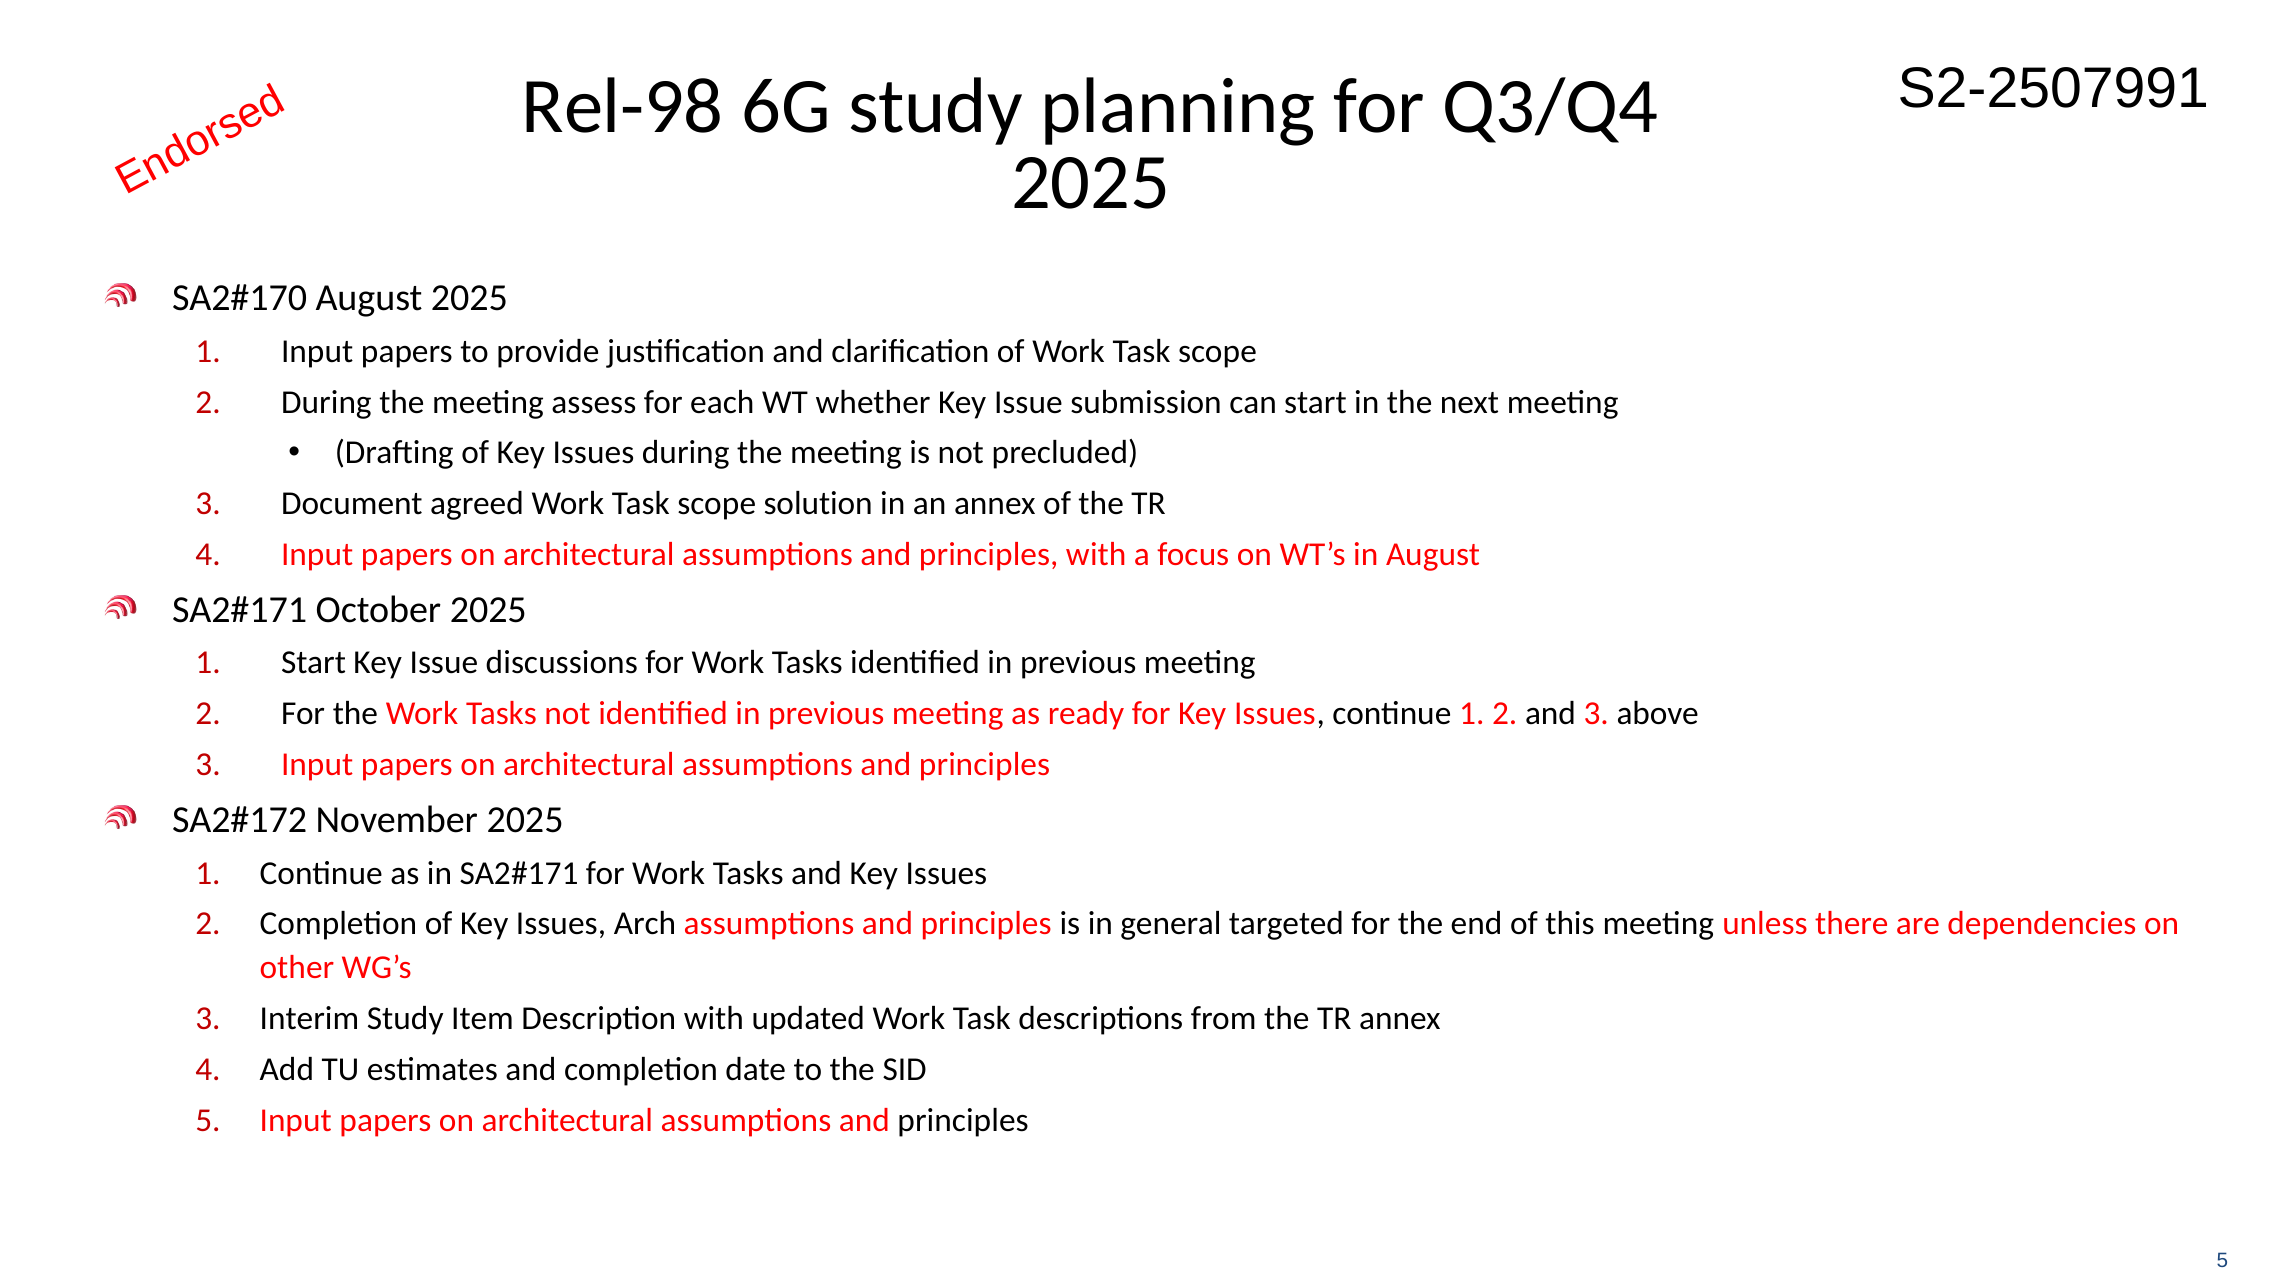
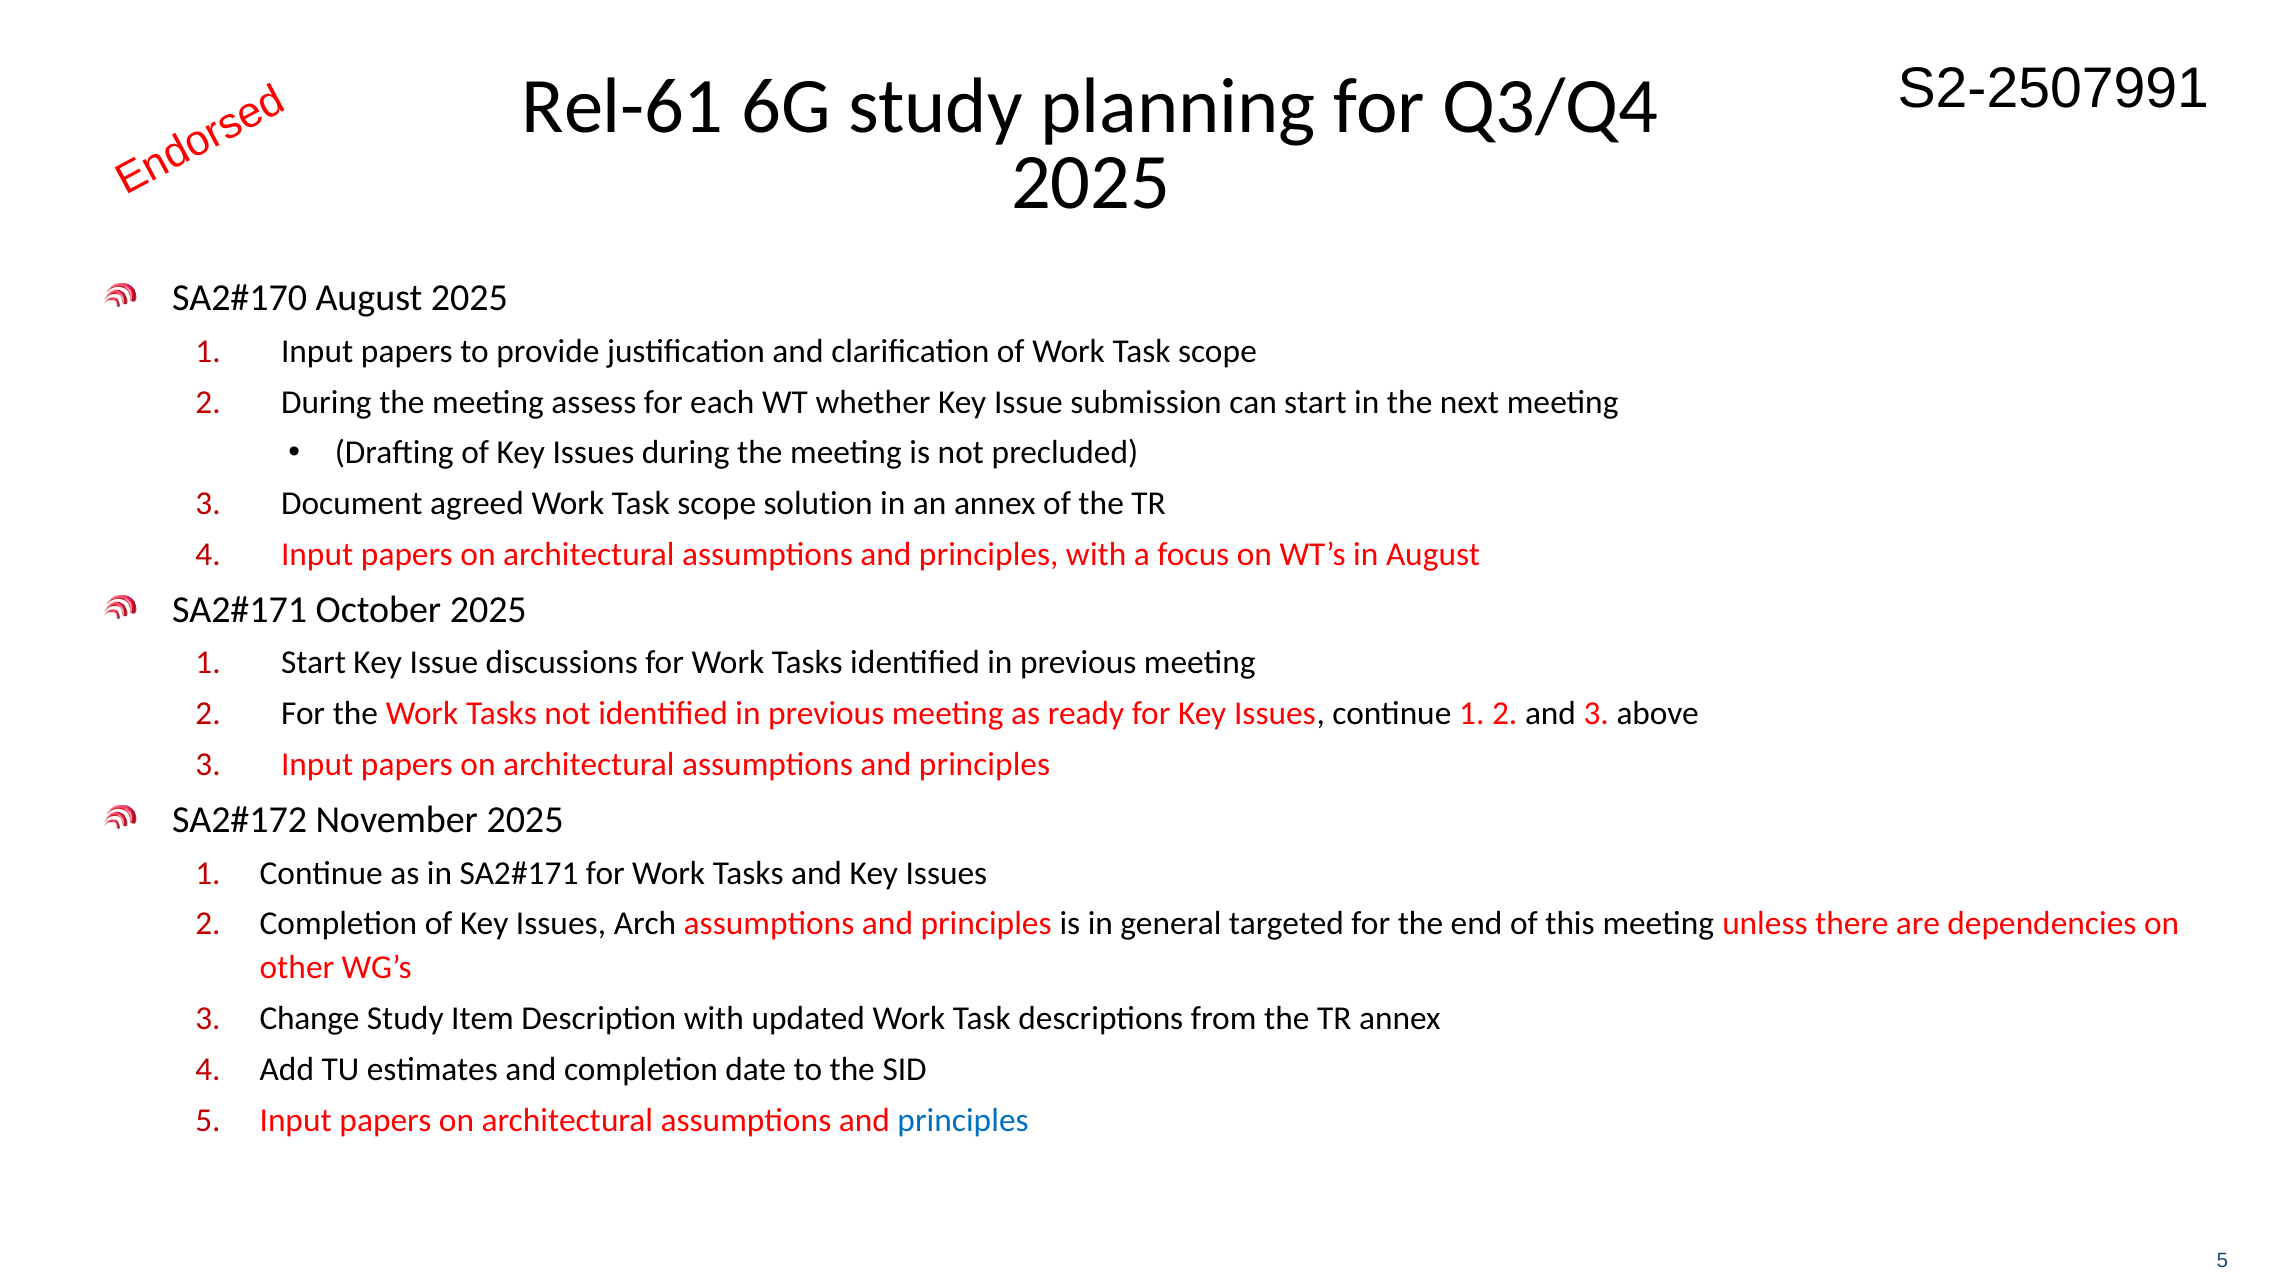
Rel-98: Rel-98 -> Rel-61
Interim: Interim -> Change
principles at (963, 1119) colour: black -> blue
